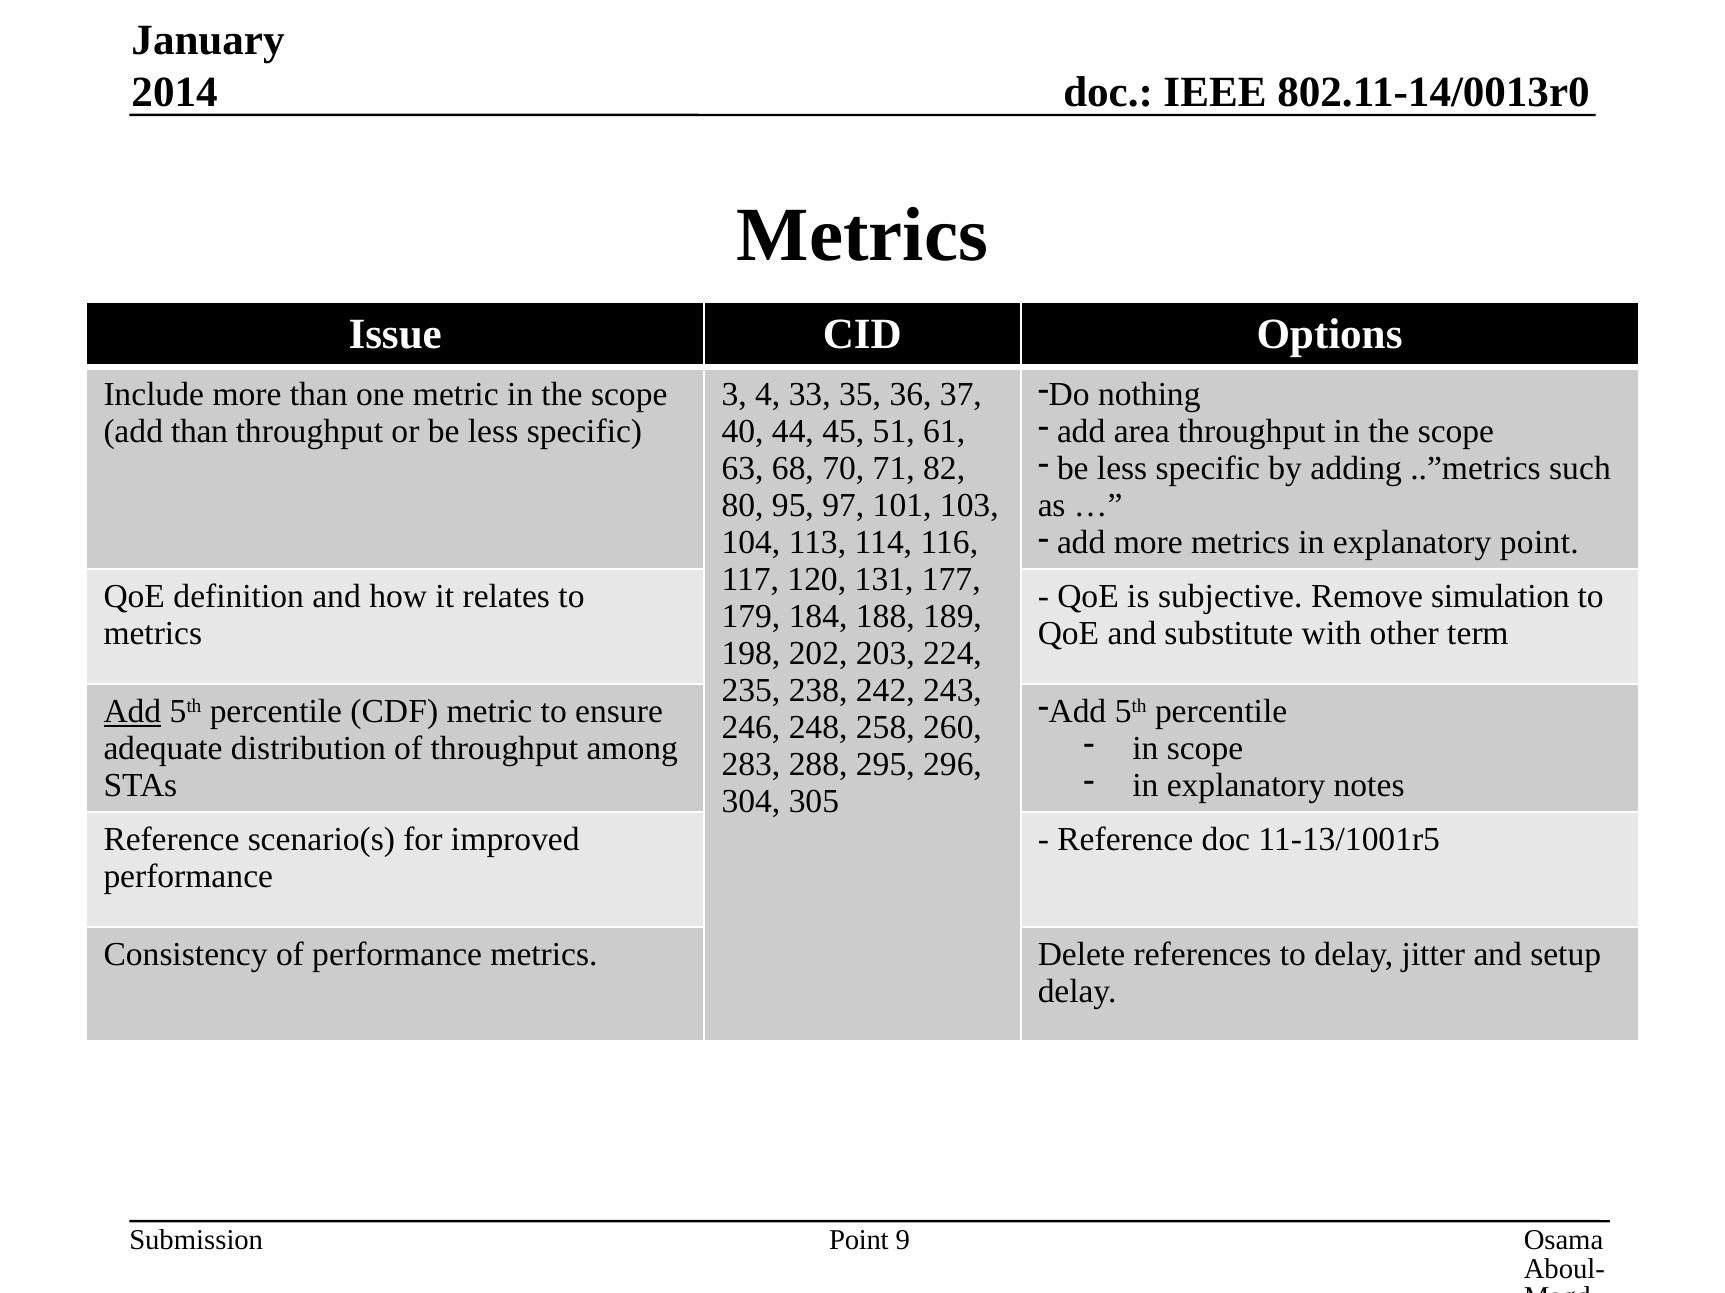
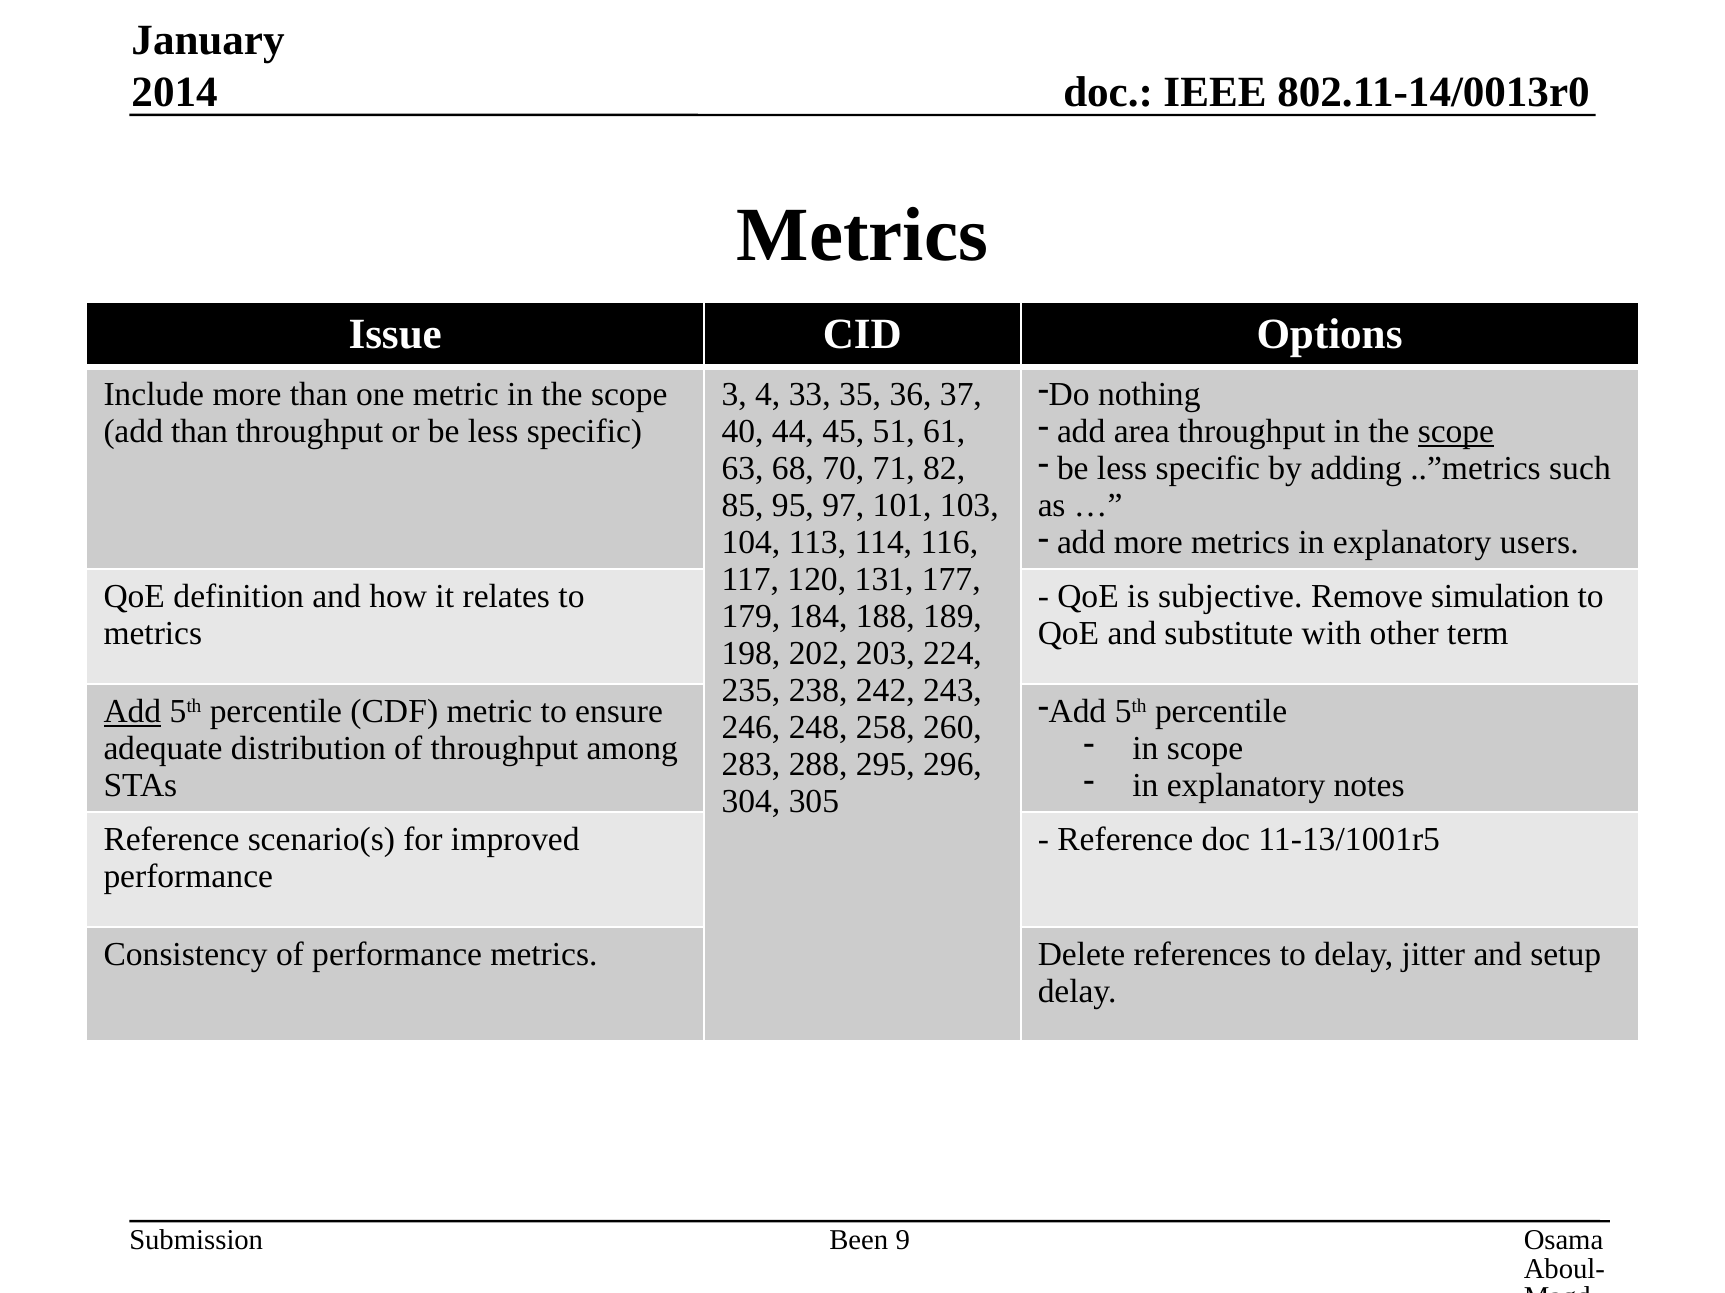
scope at (1456, 431) underline: none -> present
80: 80 -> 85
explanatory point: point -> users
Point at (859, 1241): Point -> Been
